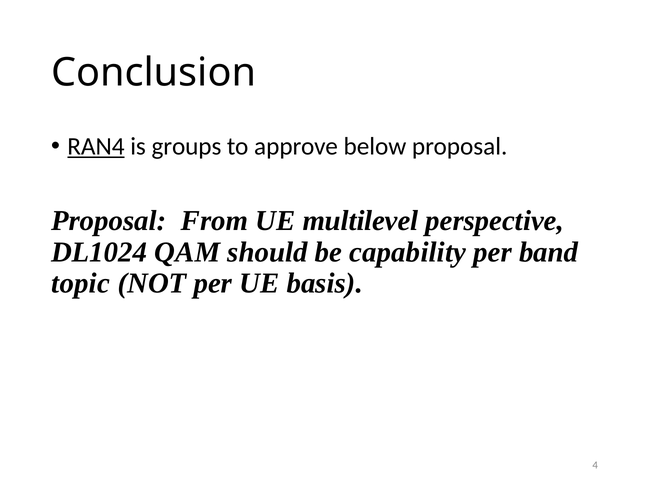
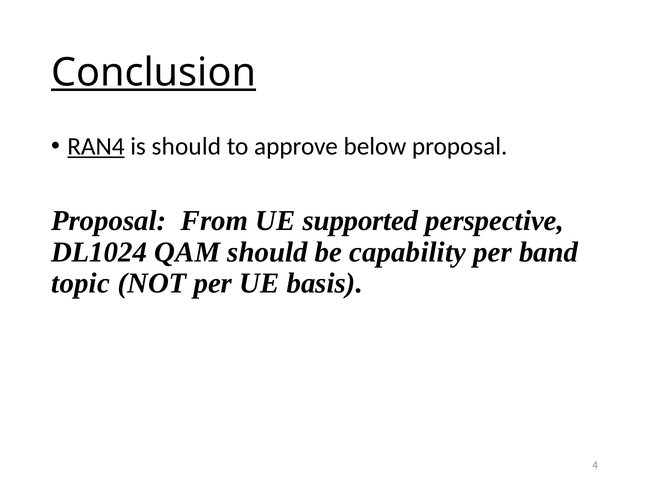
Conclusion underline: none -> present
is groups: groups -> should
multilevel: multilevel -> supported
